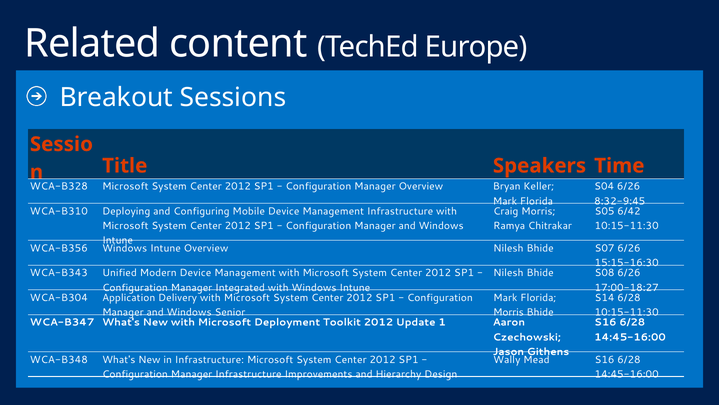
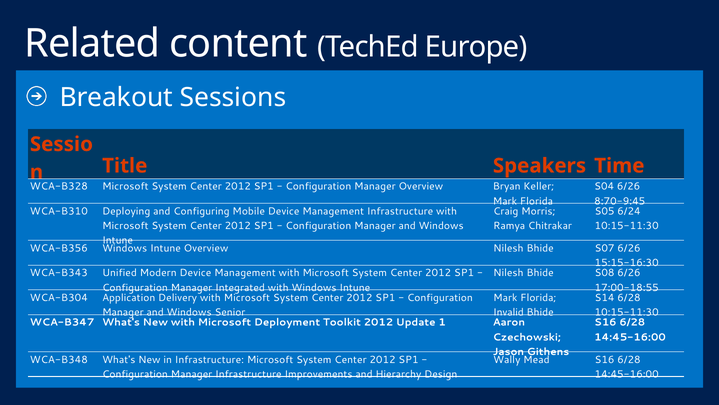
8:32-9:45: 8:32-9:45 -> 8:70-9:45
6/42: 6/42 -> 6/24
17:00-18:27: 17:00-18:27 -> 17:00-18:55
Morris at (508, 312): Morris -> Invalid
